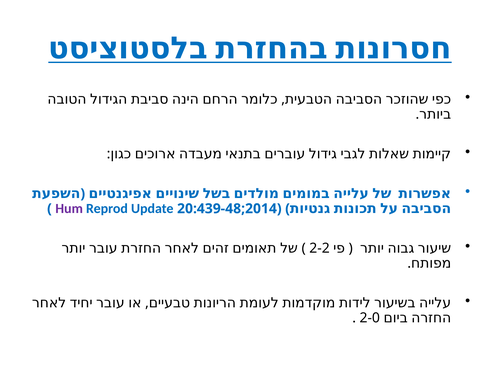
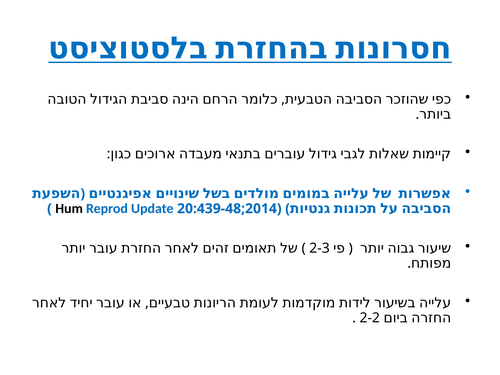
Hum colour: purple -> black
2-2: 2-2 -> 2-3
2-0: 2-0 -> 2-2
